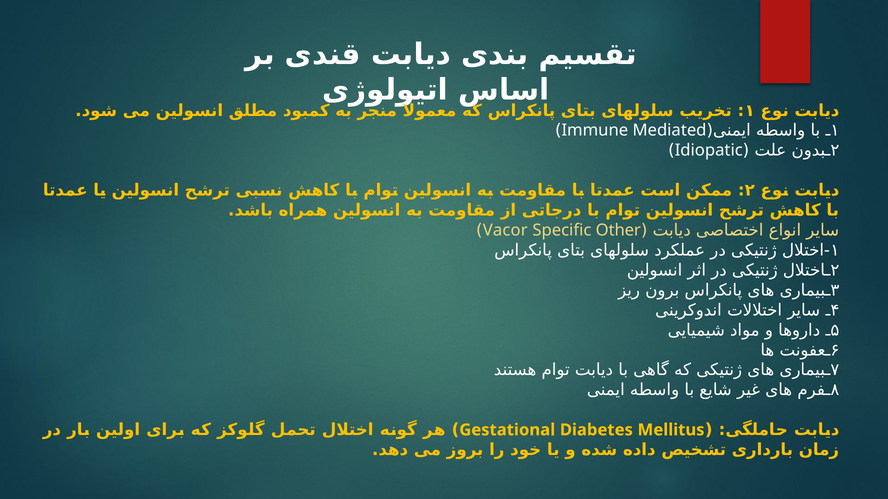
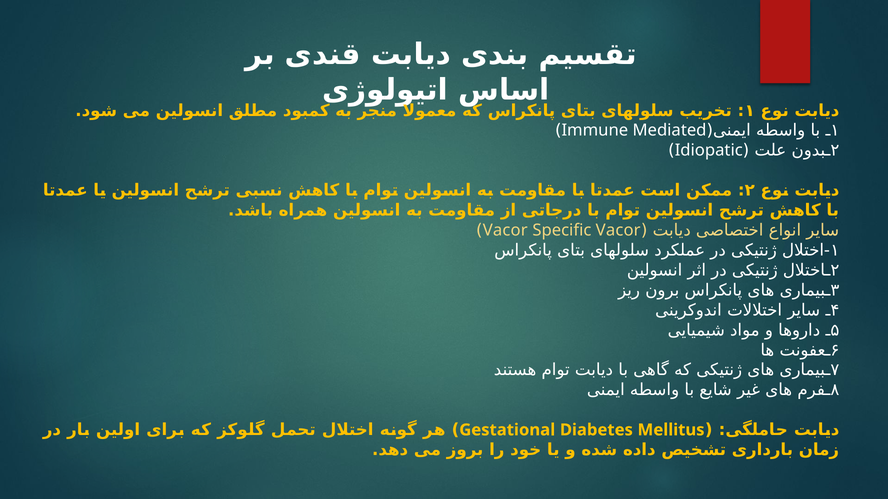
Specific Other: Other -> Vacor
